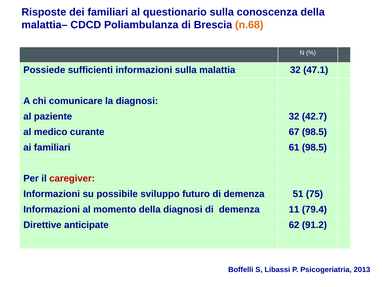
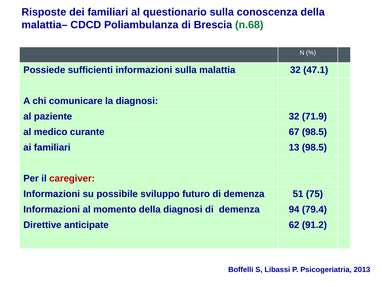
n.68 colour: orange -> green
42.7: 42.7 -> 71.9
61: 61 -> 13
11: 11 -> 94
